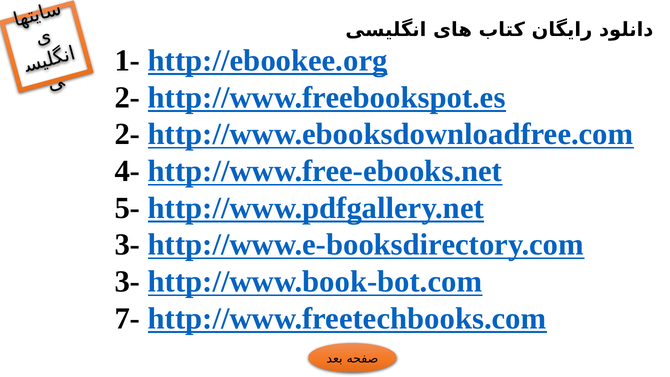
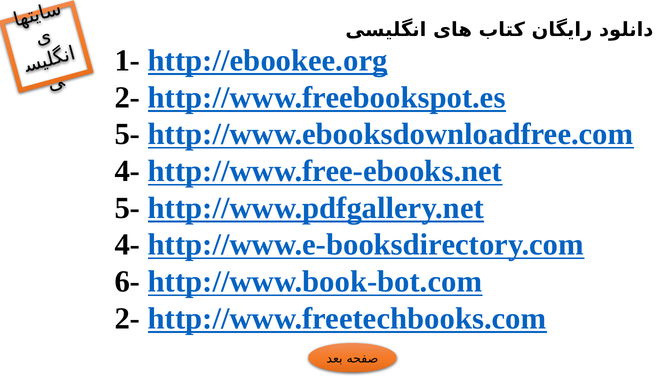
2- at (127, 134): 2- -> 5-
3- at (127, 245): 3- -> 4-
3- at (127, 282): 3- -> 6-
7- at (127, 318): 7- -> 2-
